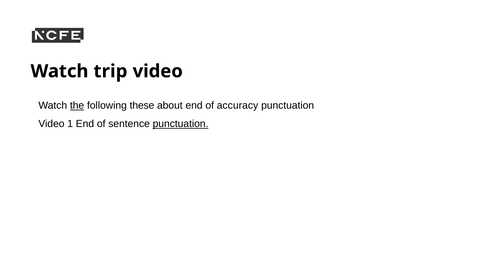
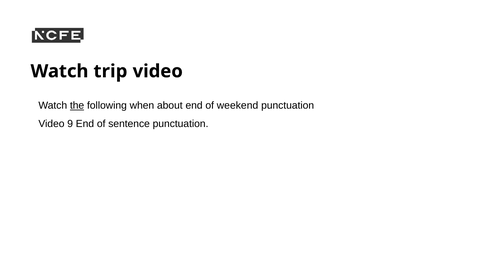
these: these -> when
accuracy: accuracy -> weekend
1: 1 -> 9
punctuation at (181, 124) underline: present -> none
